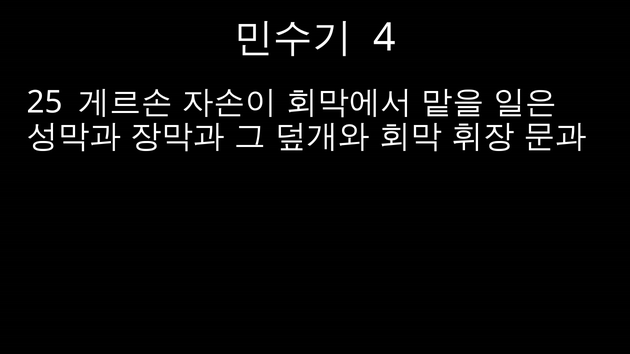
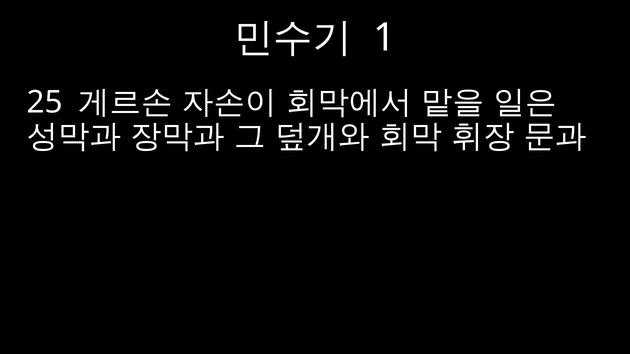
4: 4 -> 1
